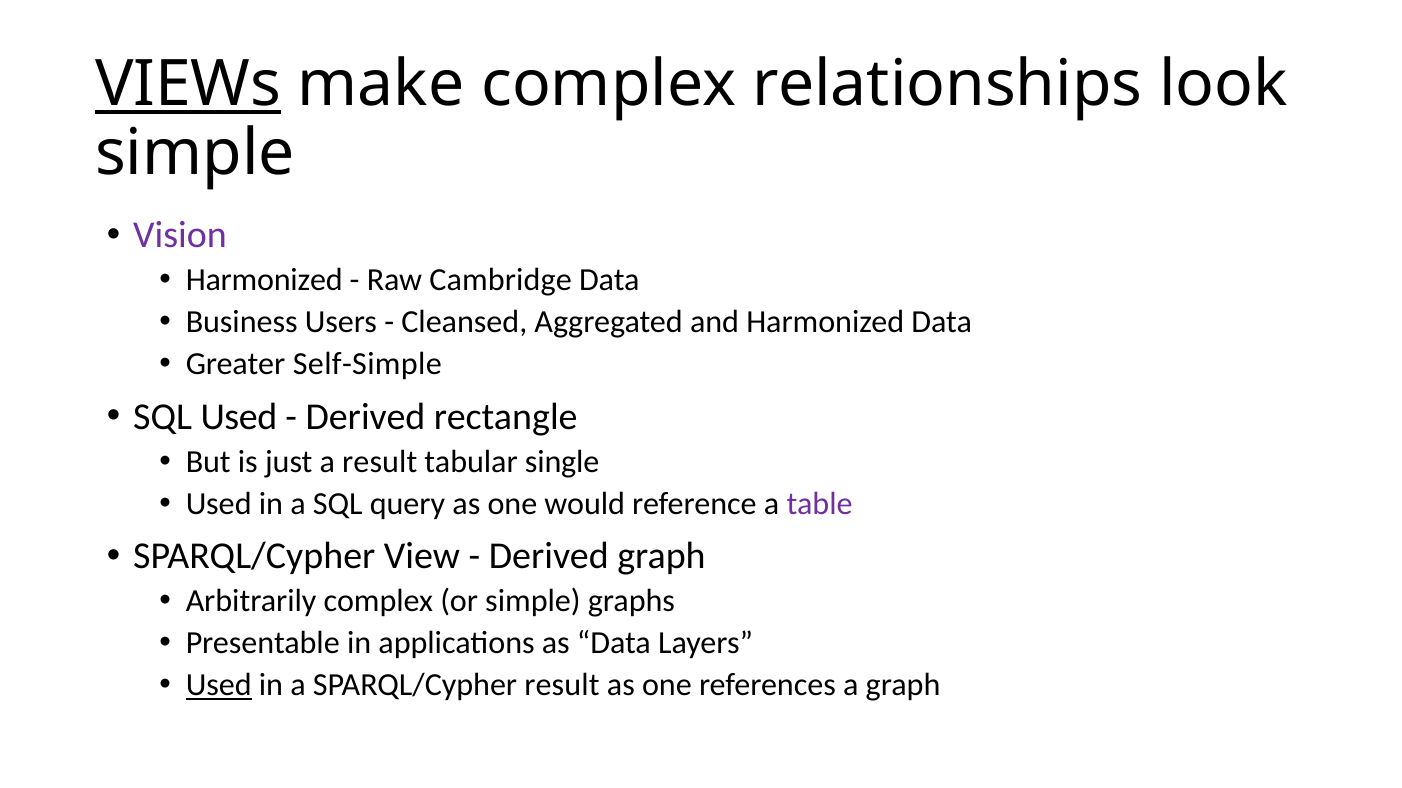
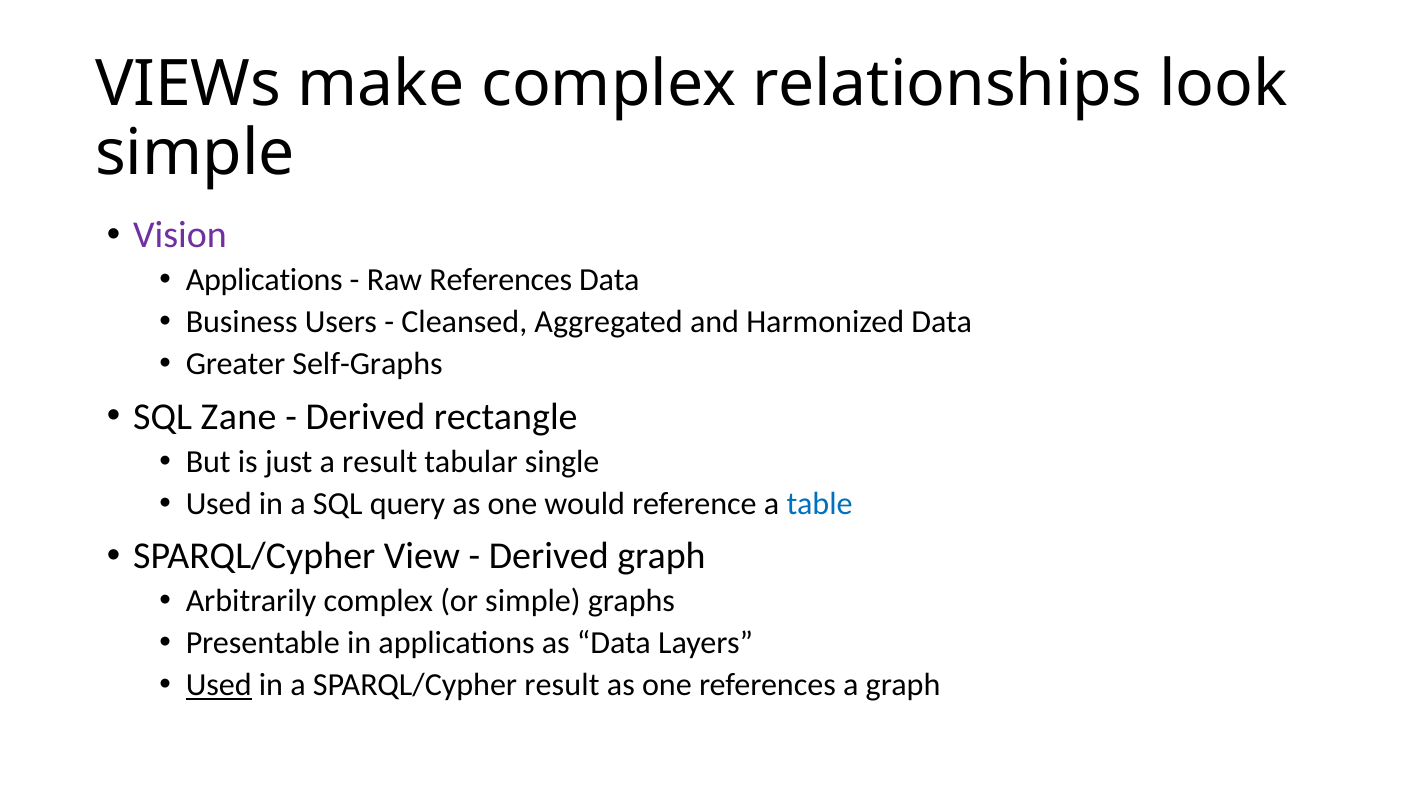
VIEWs underline: present -> none
Harmonized at (264, 281): Harmonized -> Applications
Raw Cambridge: Cambridge -> References
Self-Simple: Self-Simple -> Self-Graphs
SQL Used: Used -> Zane
table colour: purple -> blue
